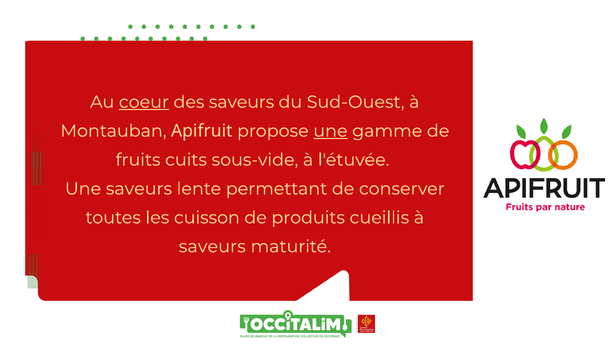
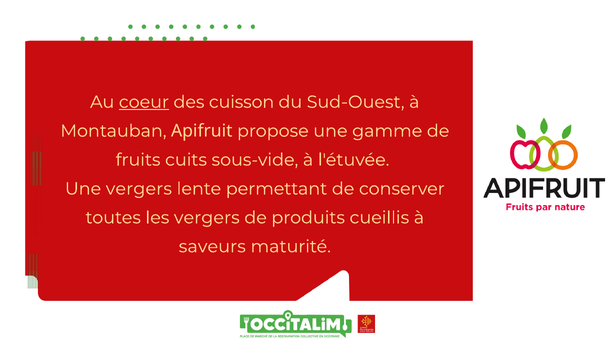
des saveurs: saveurs -> cuisson
une at (330, 131) underline: present -> none
Une saveurs: saveurs -> vergers
les cuisson: cuisson -> vergers
